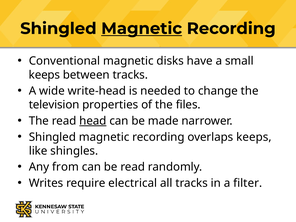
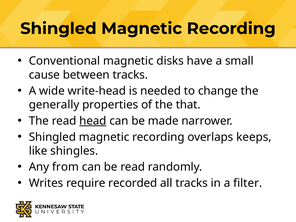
Magnetic at (142, 29) underline: present -> none
keeps at (44, 75): keeps -> cause
television: television -> generally
files: files -> that
electrical: electrical -> recorded
